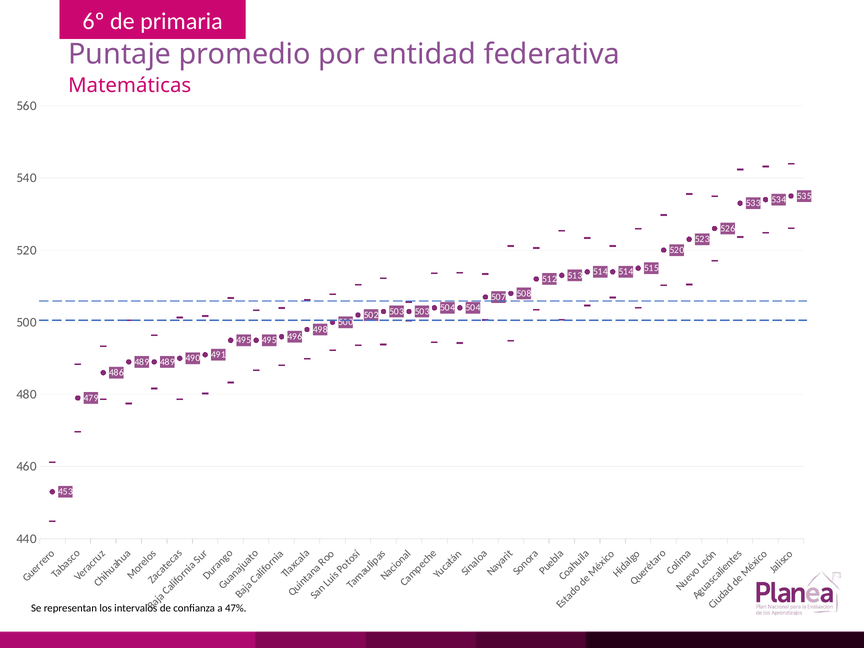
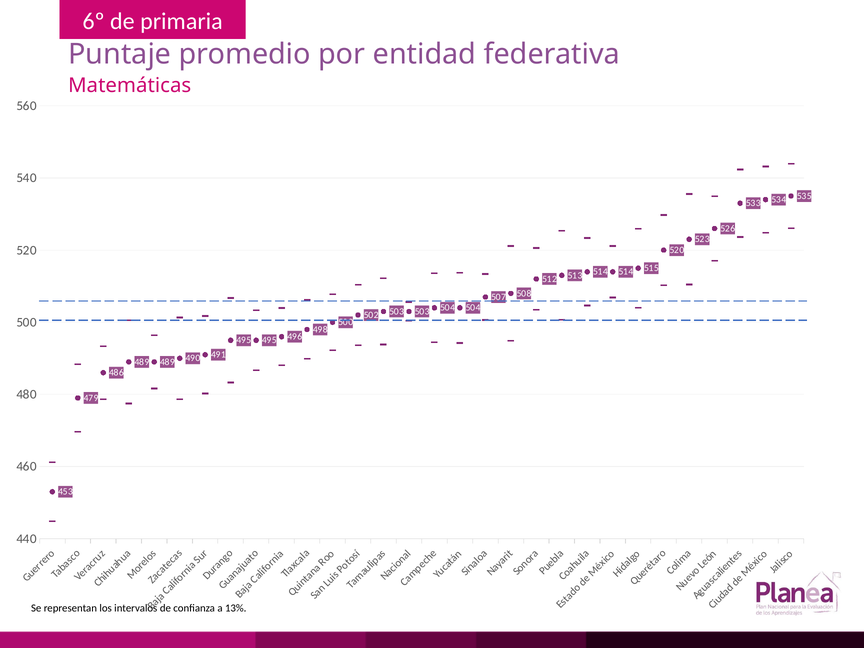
47%: 47% -> 13%
